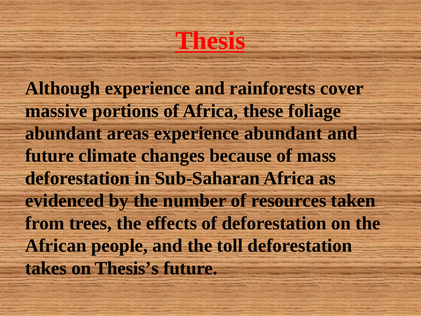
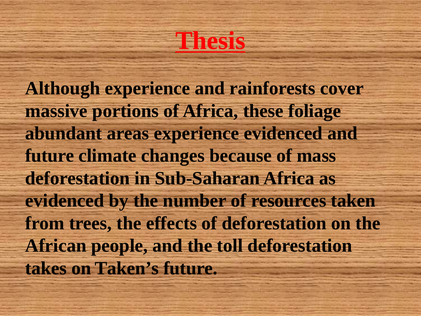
experience abundant: abundant -> evidenced
Thesis’s: Thesis’s -> Taken’s
